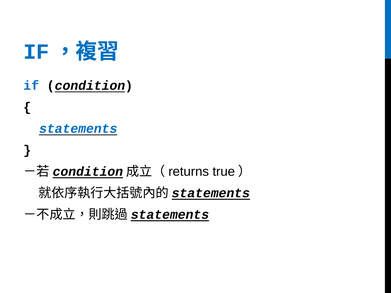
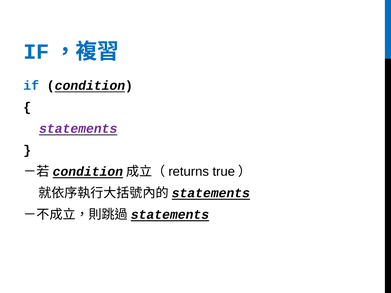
statements colour: blue -> purple
